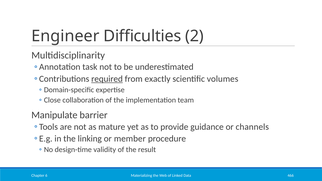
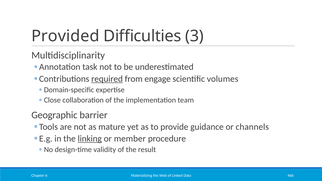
Engineer: Engineer -> Provided
2: 2 -> 3
exactly: exactly -> engage
Manipulate: Manipulate -> Geographic
linking underline: none -> present
